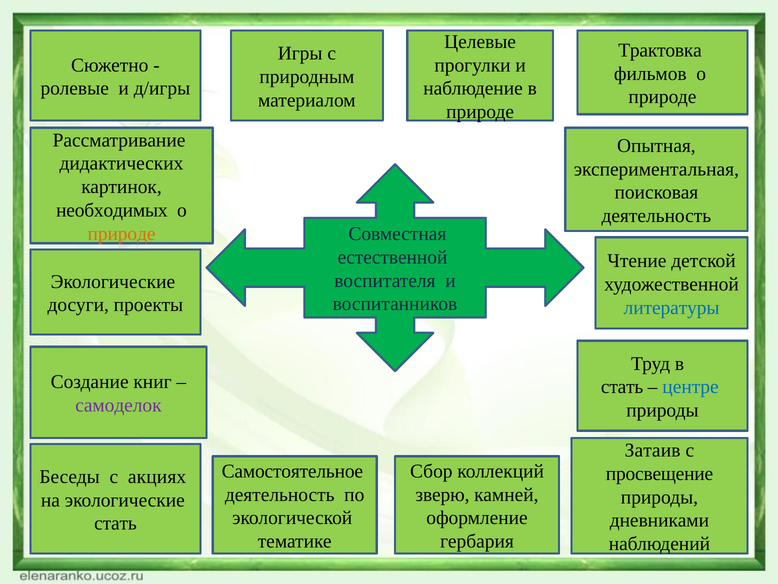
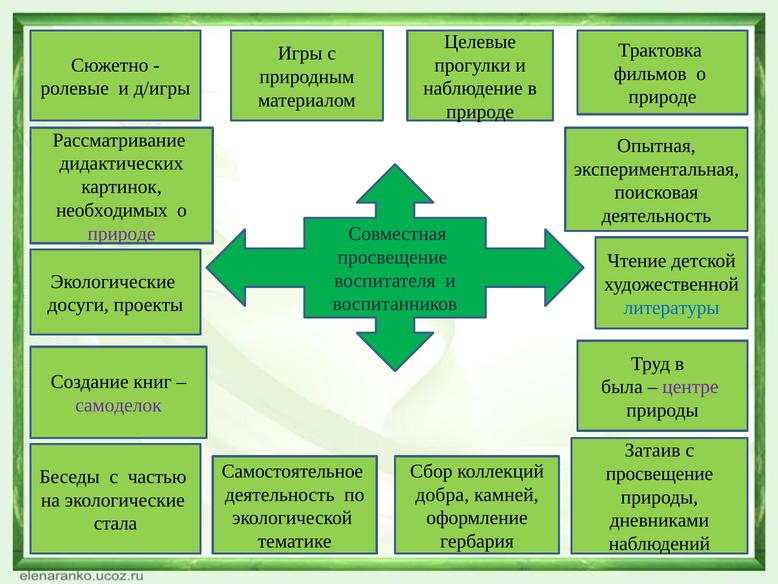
природе at (122, 233) colour: orange -> purple
естественной at (393, 257): естественной -> просвещение
стать at (622, 387): стать -> была
центре colour: blue -> purple
акциях: акциях -> частью
зверю: зверю -> добра
стать at (116, 523): стать -> стала
